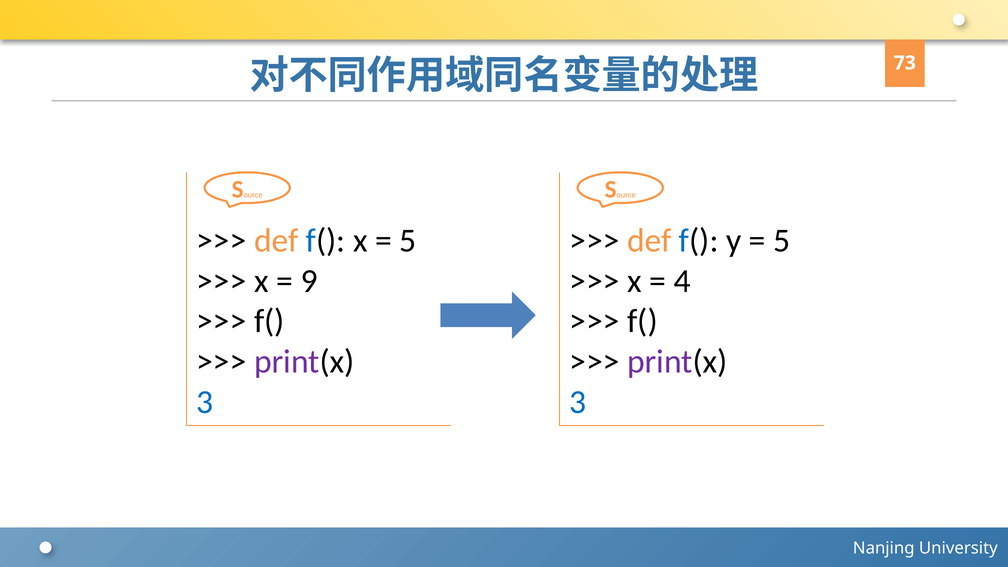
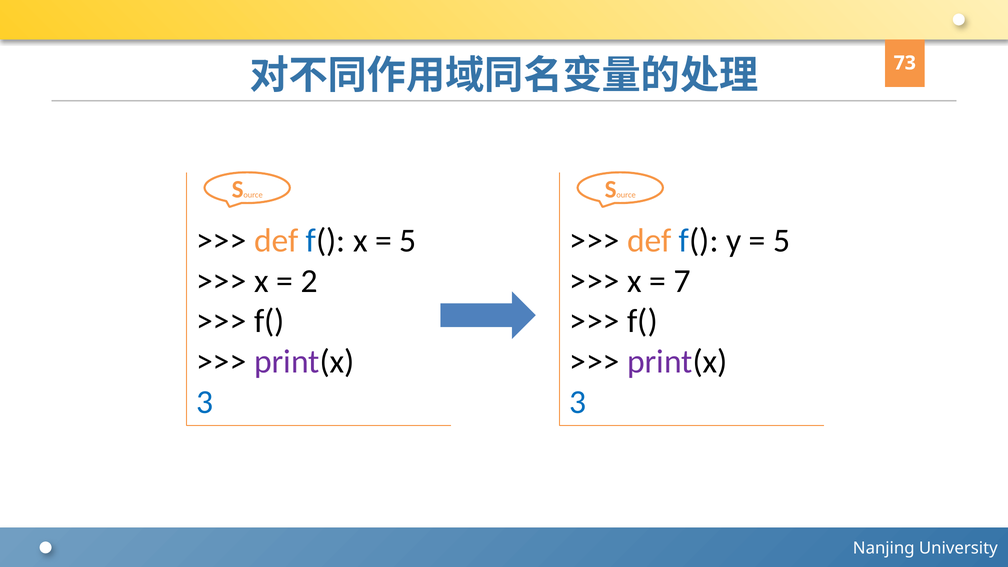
9: 9 -> 2
4: 4 -> 7
